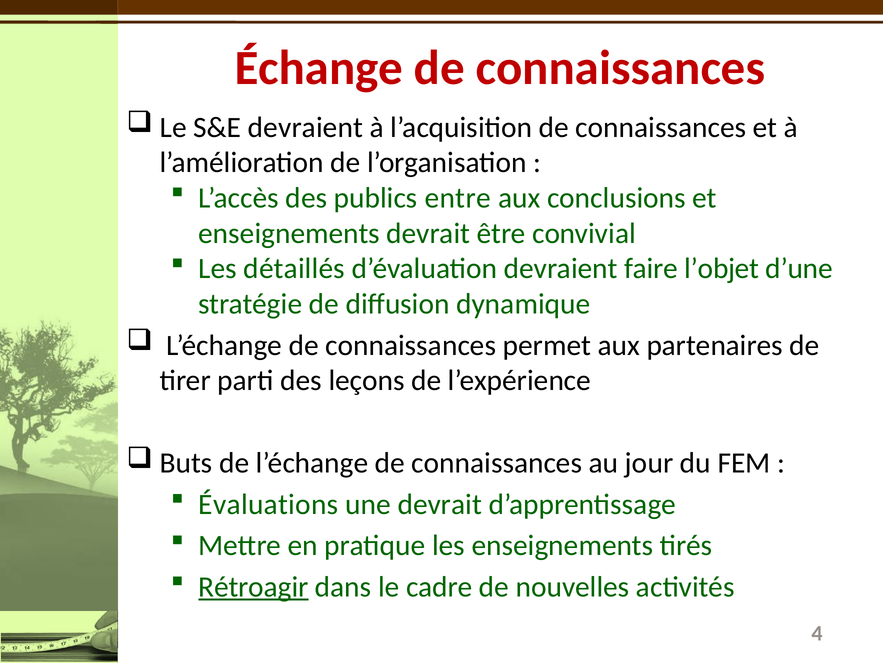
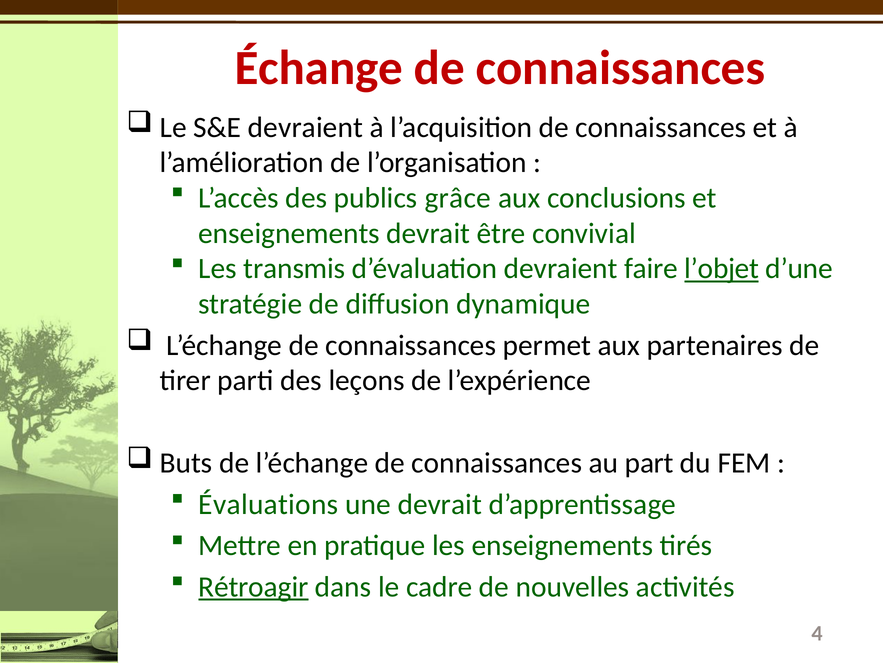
entre: entre -> grâce
détaillés: détaillés -> transmis
l’objet underline: none -> present
jour: jour -> part
